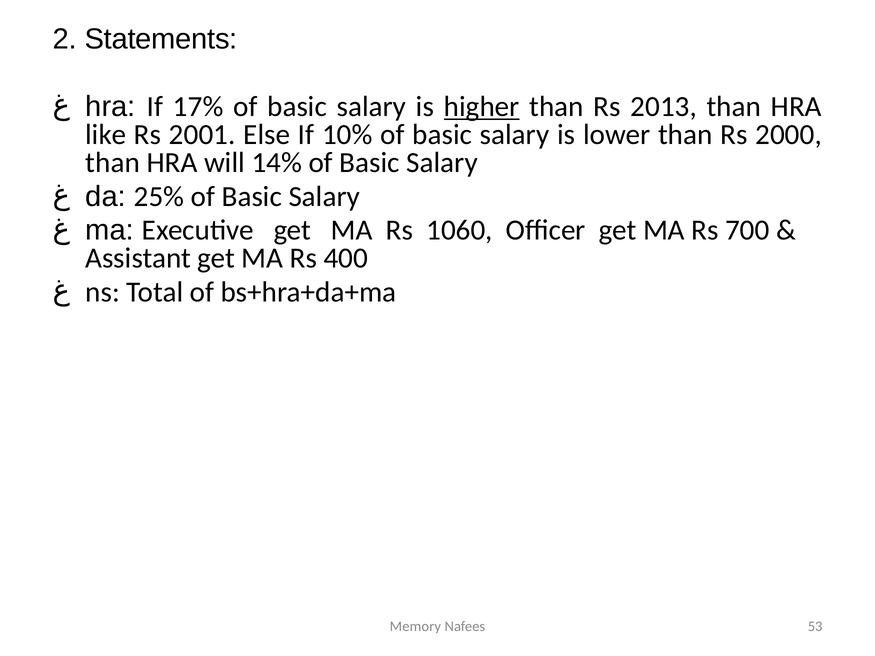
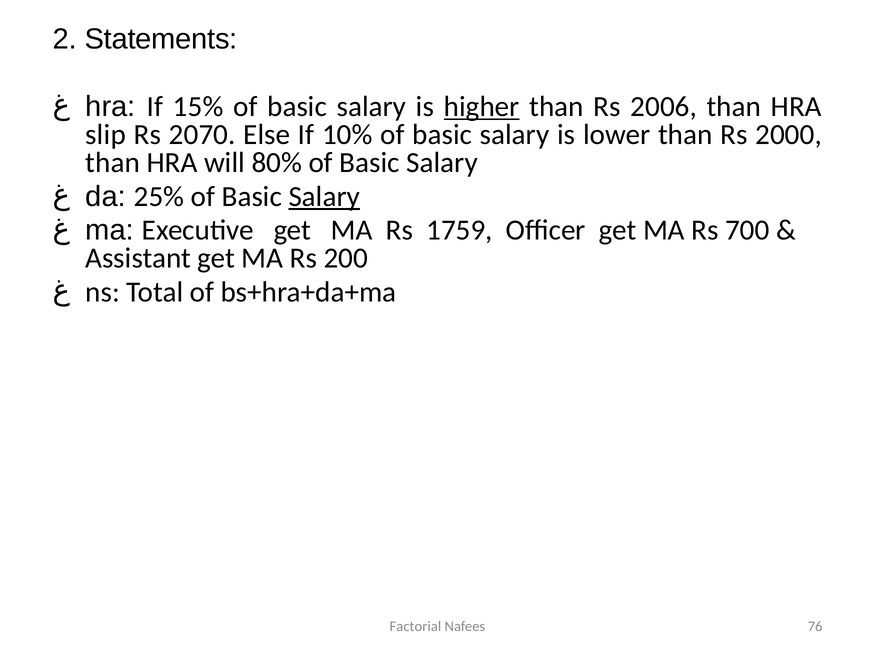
17%: 17% -> 15%
2013: 2013 -> 2006
like: like -> slip
2001: 2001 -> 2070
14%: 14% -> 80%
Salary at (324, 196) underline: none -> present
1060: 1060 -> 1759
400: 400 -> 200
Memory: Memory -> Factorial
53: 53 -> 76
